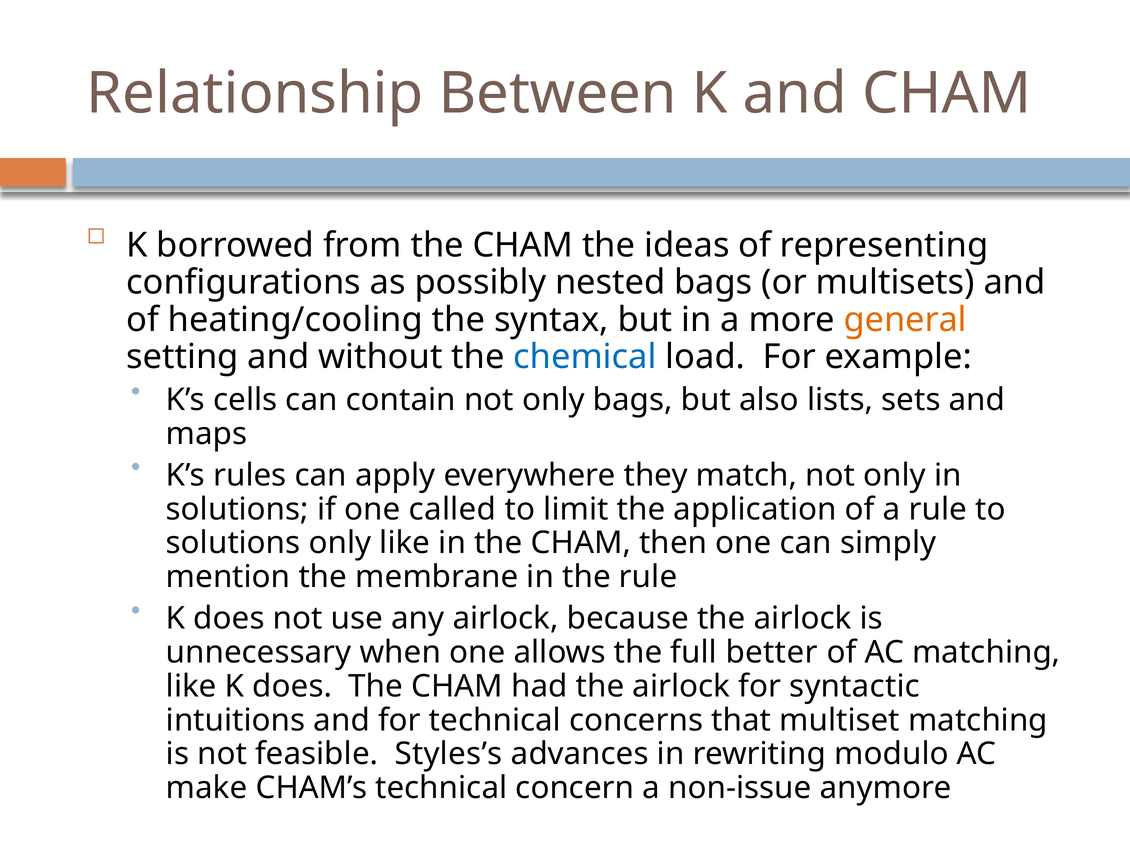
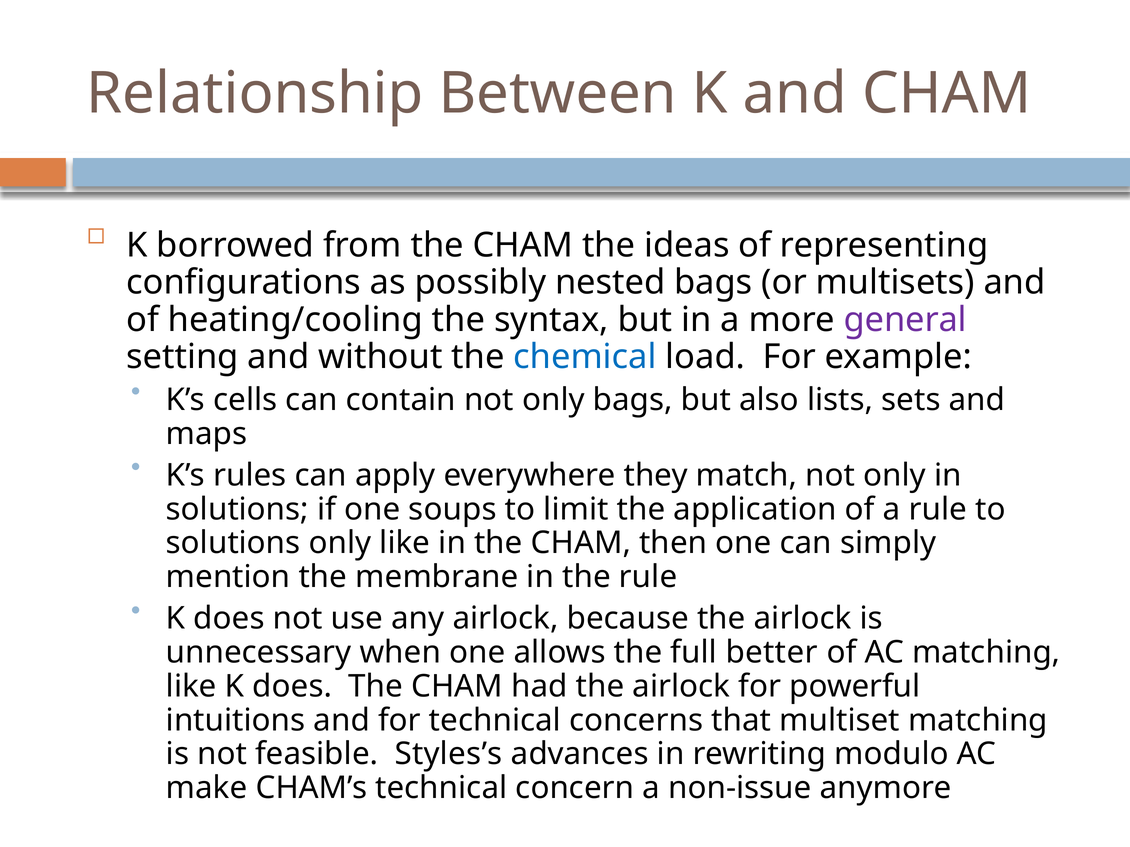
general colour: orange -> purple
called: called -> soups
syntactic: syntactic -> powerful
